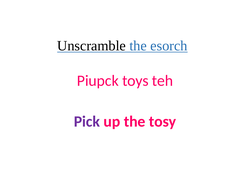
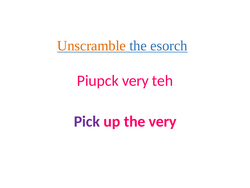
Unscramble colour: black -> orange
Piupck toys: toys -> very
the tosy: tosy -> very
